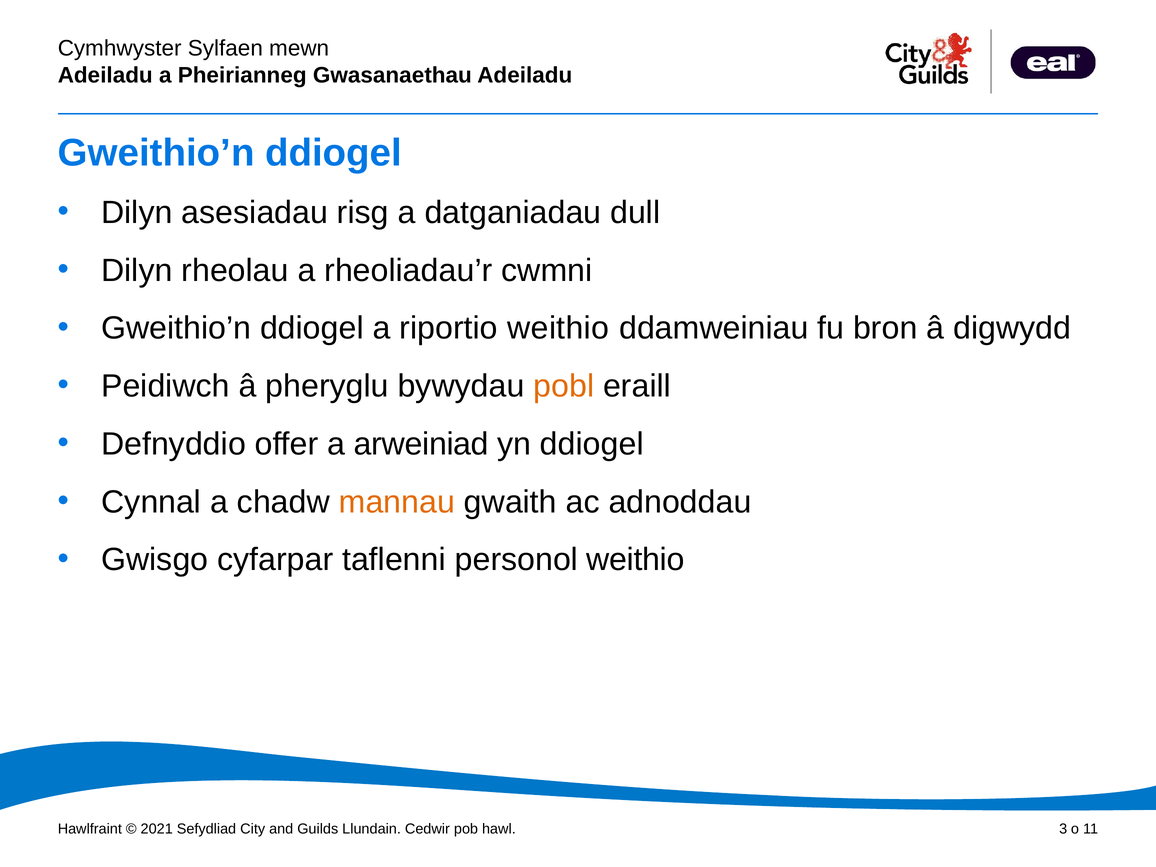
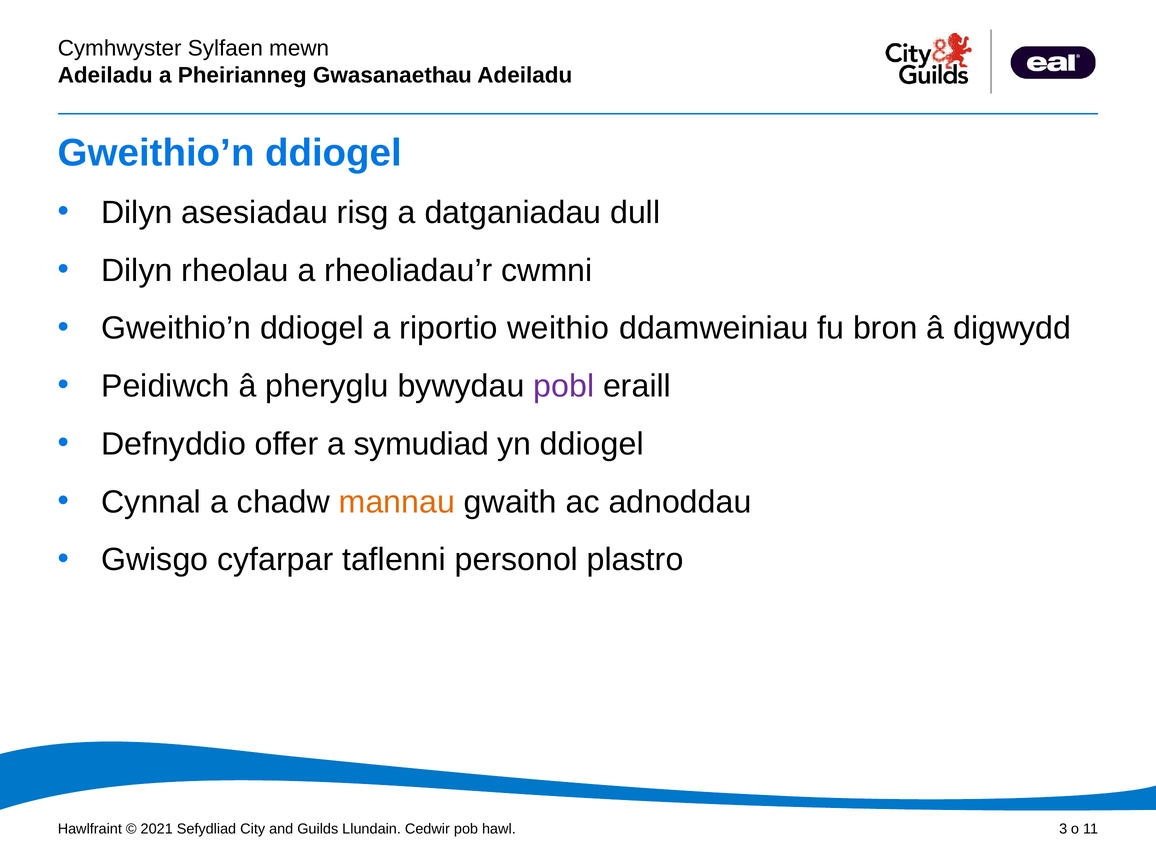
pobl colour: orange -> purple
arweiniad: arweiniad -> symudiad
personol weithio: weithio -> plastro
